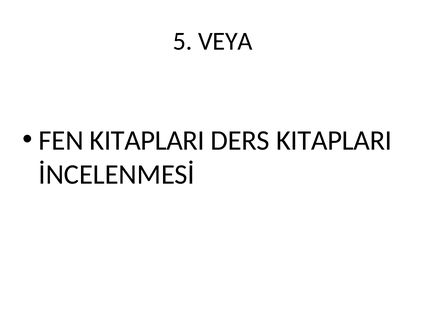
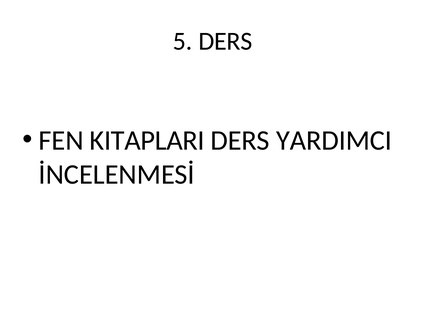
5 VEYA: VEYA -> DERS
DERS KITAPLARI: KITAPLARI -> YARDIMCI
